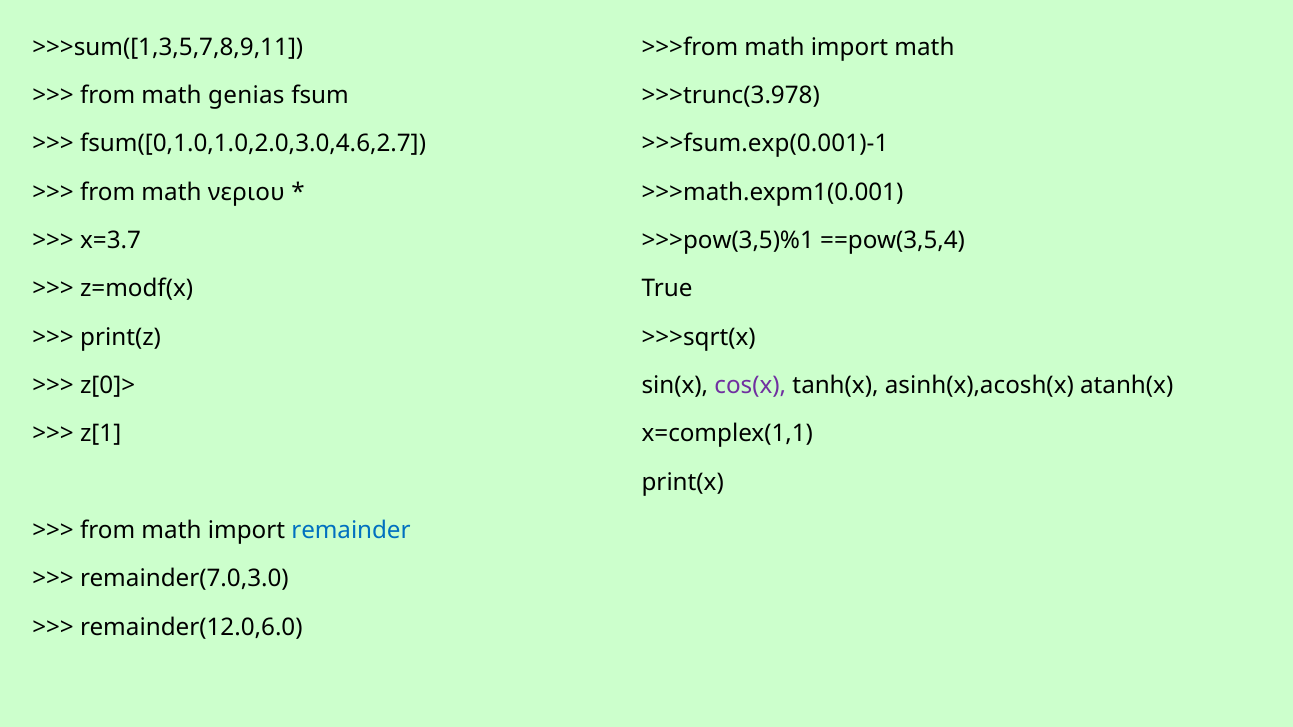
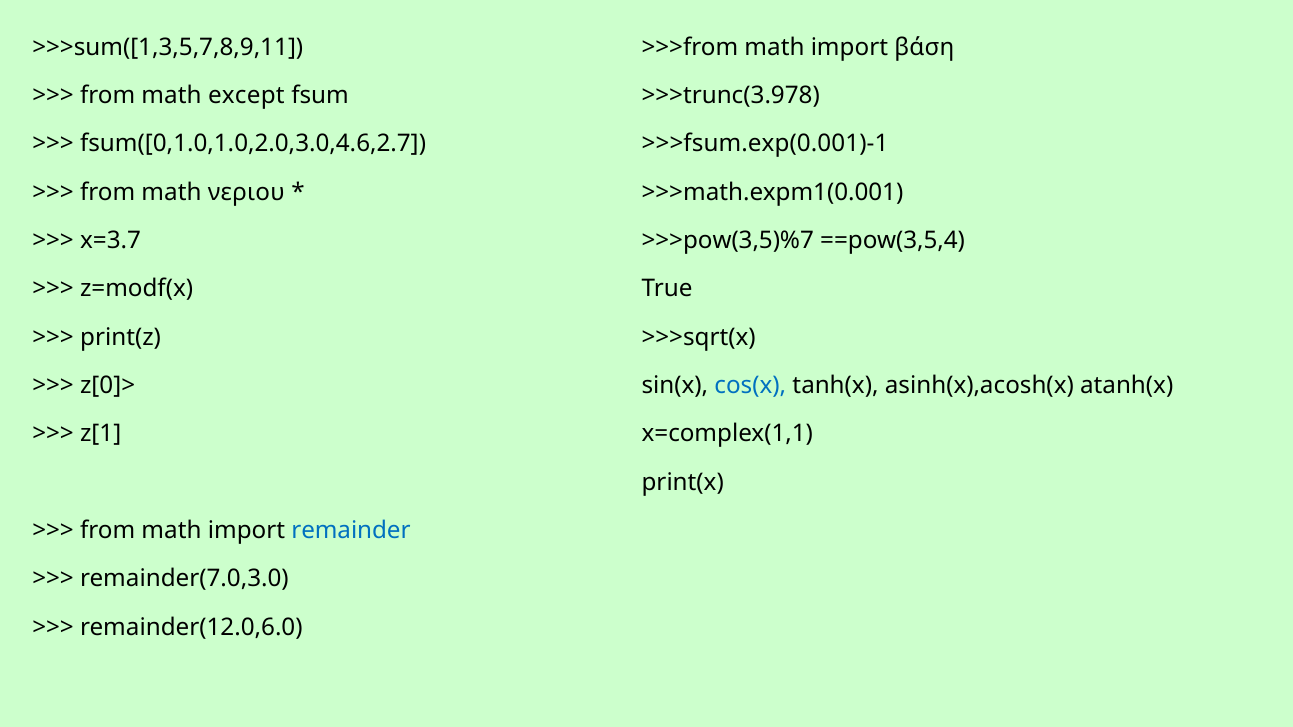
import math: math -> βάση
genias: genias -> except
>>>pow(3,5)%1: >>>pow(3,5)%1 -> >>>pow(3,5)%7
cos(x colour: purple -> blue
